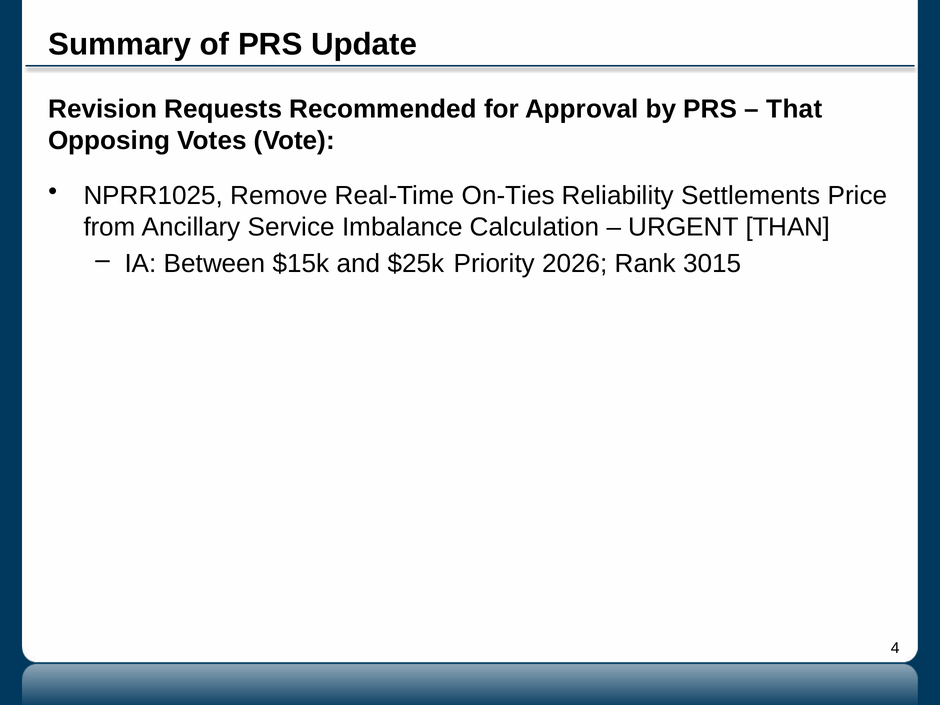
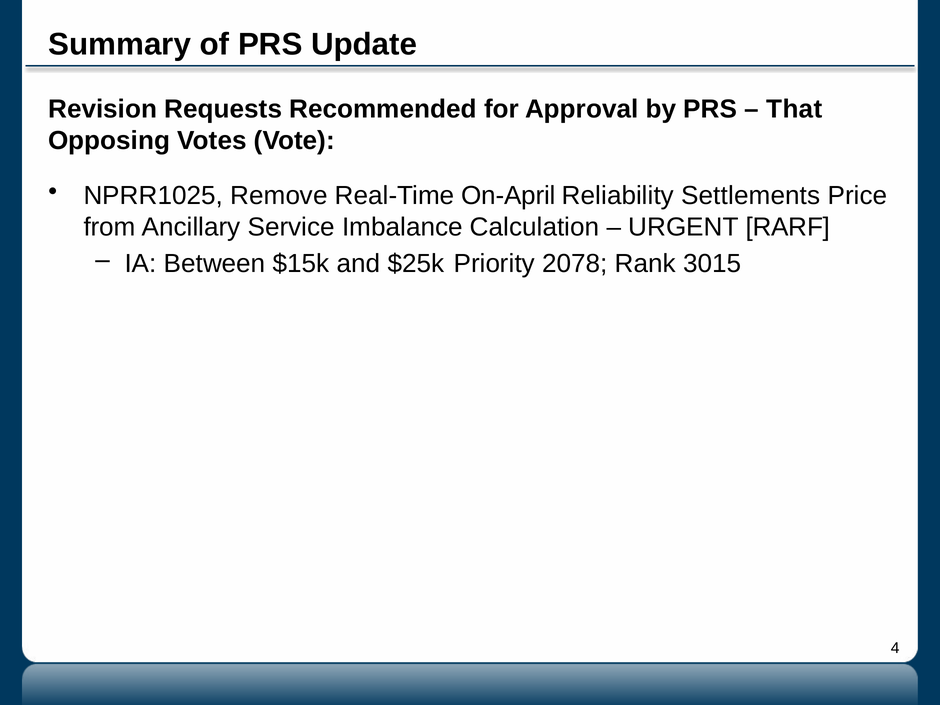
On-Ties: On-Ties -> On-April
THAN: THAN -> RARF
2026: 2026 -> 2078
